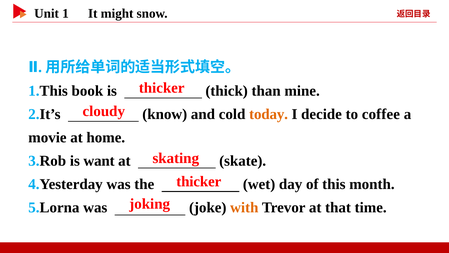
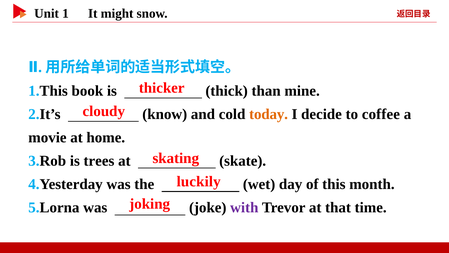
want: want -> trees
thicker at (199, 181): thicker -> luckily
with colour: orange -> purple
